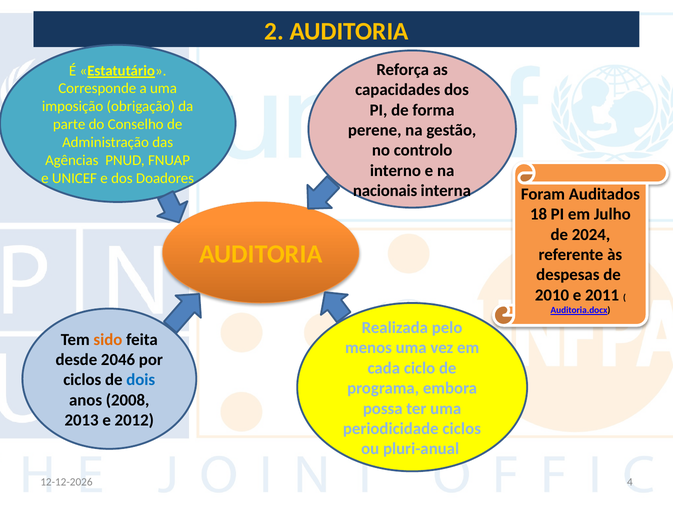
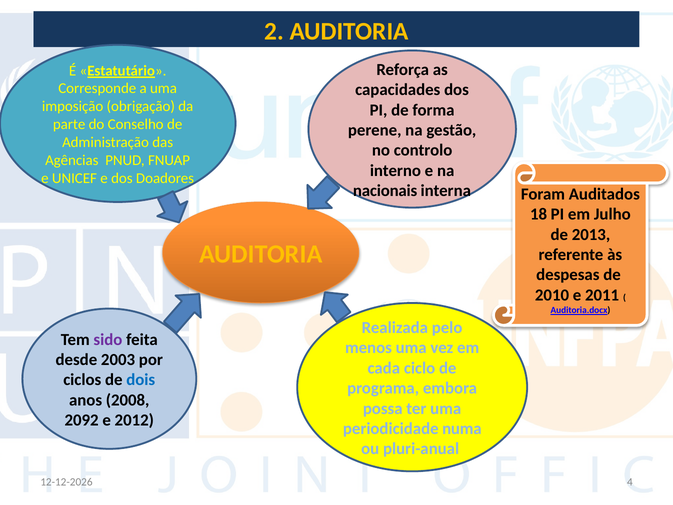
2024: 2024 -> 2013
sido colour: orange -> purple
2046: 2046 -> 2003
2013: 2013 -> 2092
periodicidade ciclos: ciclos -> numa
